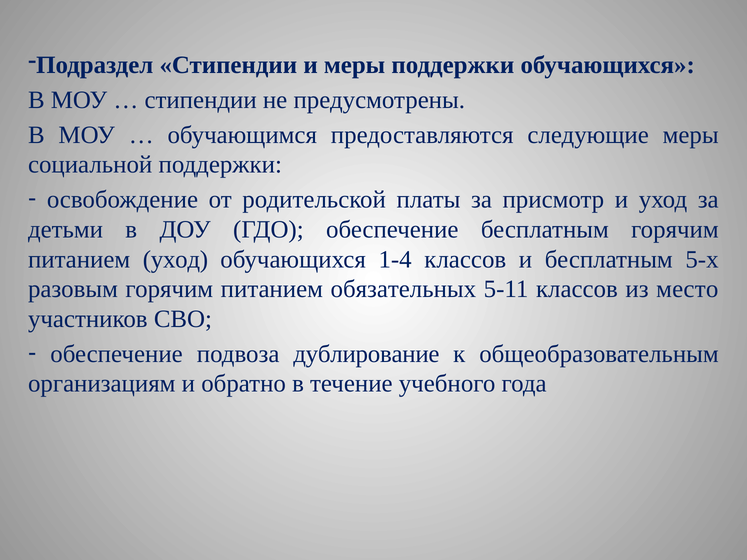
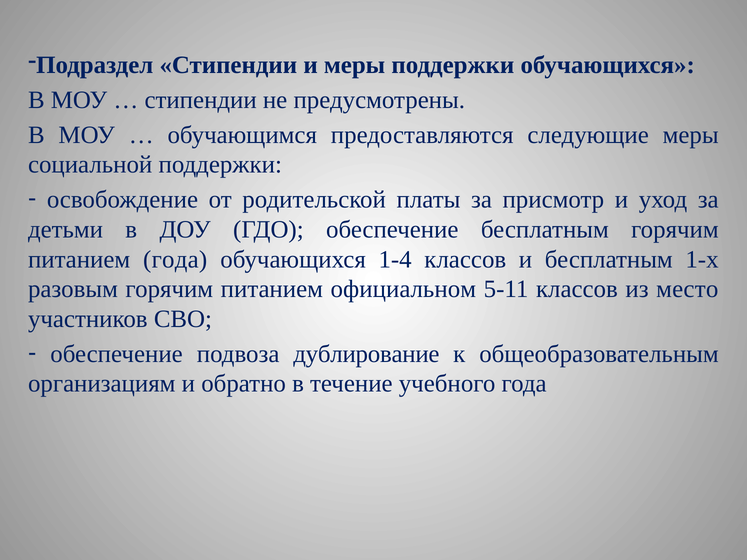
питанием уход: уход -> года
5-х: 5-х -> 1-х
обязательных: обязательных -> официальном
